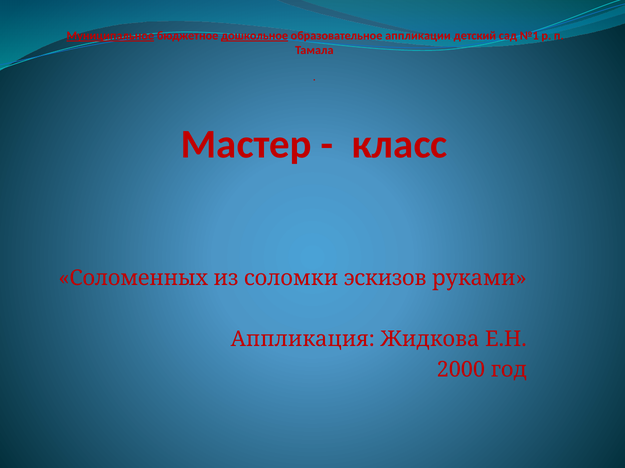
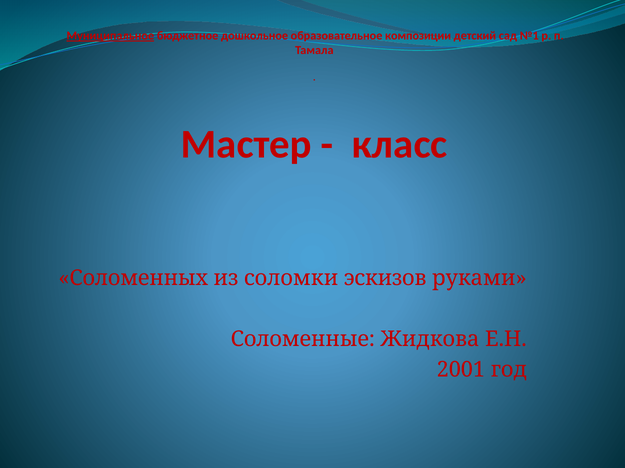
дошкольное underline: present -> none
аппликации: аппликации -> композиции
Аппликация: Аппликация -> Соломенные
2000: 2000 -> 2001
